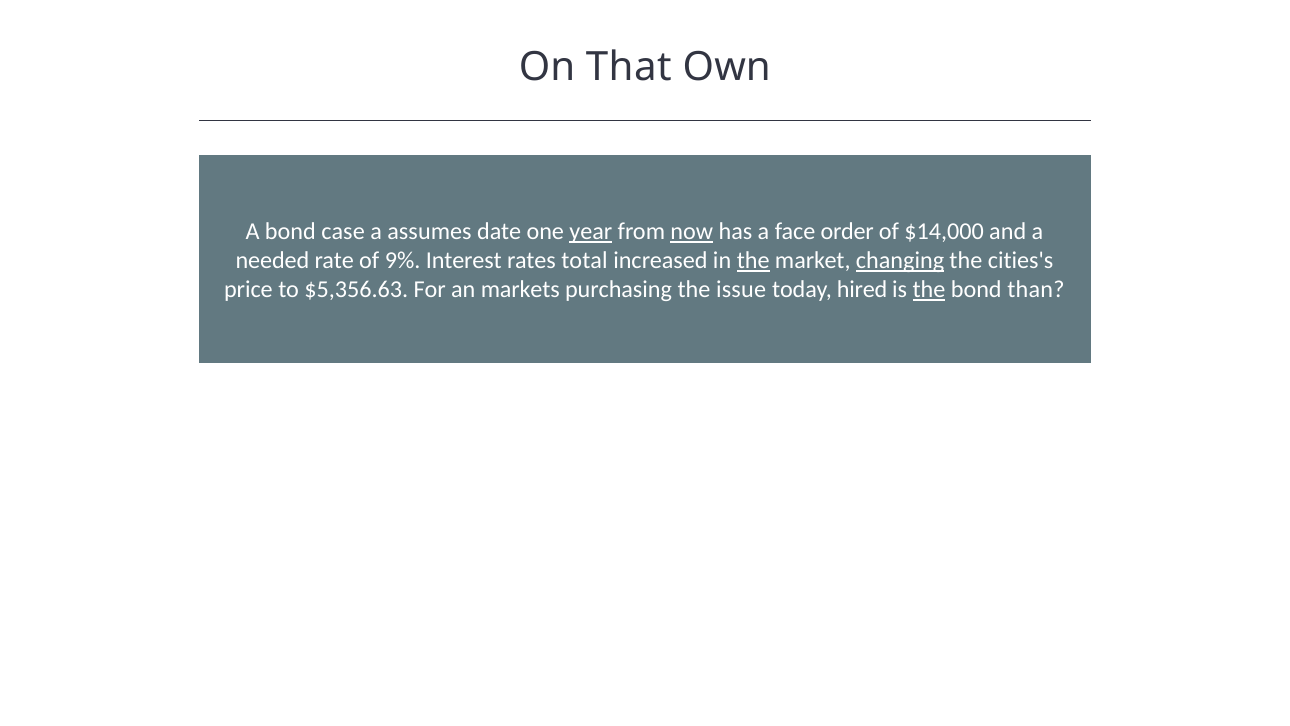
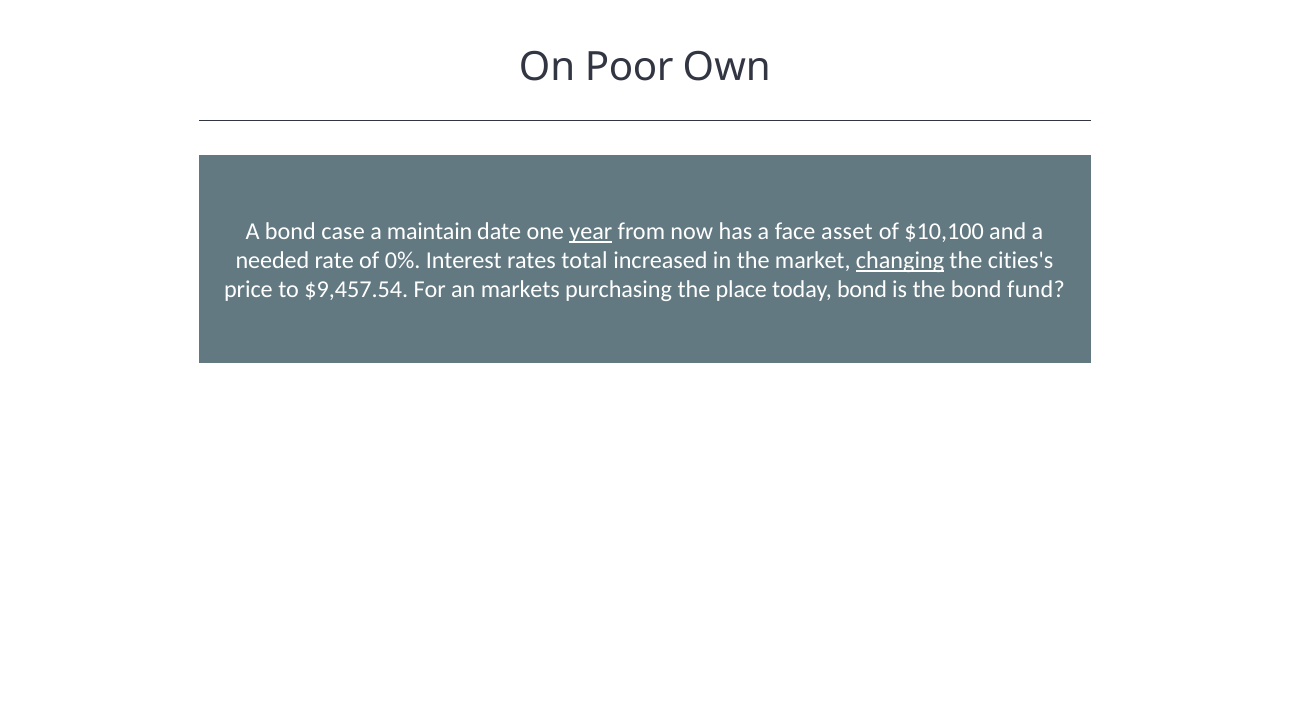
That: That -> Poor
assumes: assumes -> maintain
now underline: present -> none
order: order -> asset
$14,000: $14,000 -> $10,100
9%: 9% -> 0%
the at (753, 261) underline: present -> none
$5,356.63: $5,356.63 -> $9,457.54
issue: issue -> place
today hired: hired -> bond
the at (929, 290) underline: present -> none
than: than -> fund
